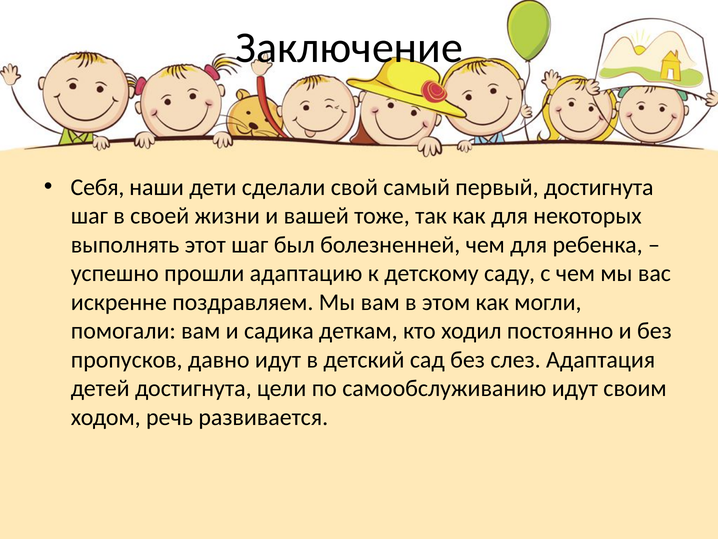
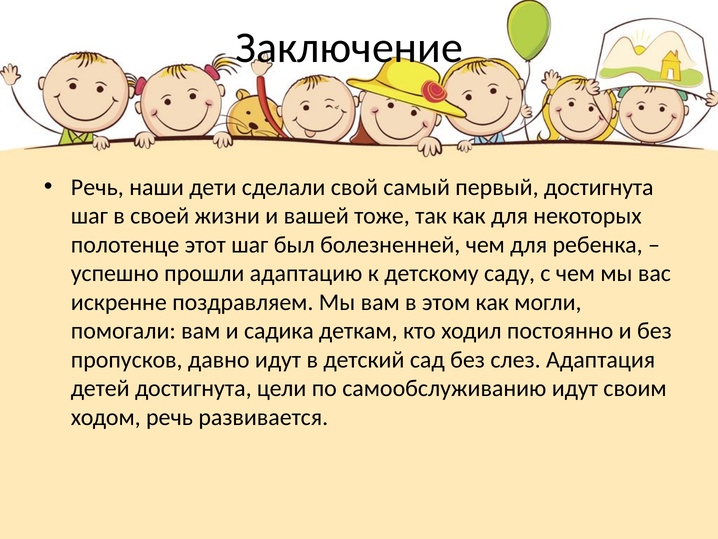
Себя at (97, 187): Себя -> Речь
выполнять: выполнять -> полотенце
